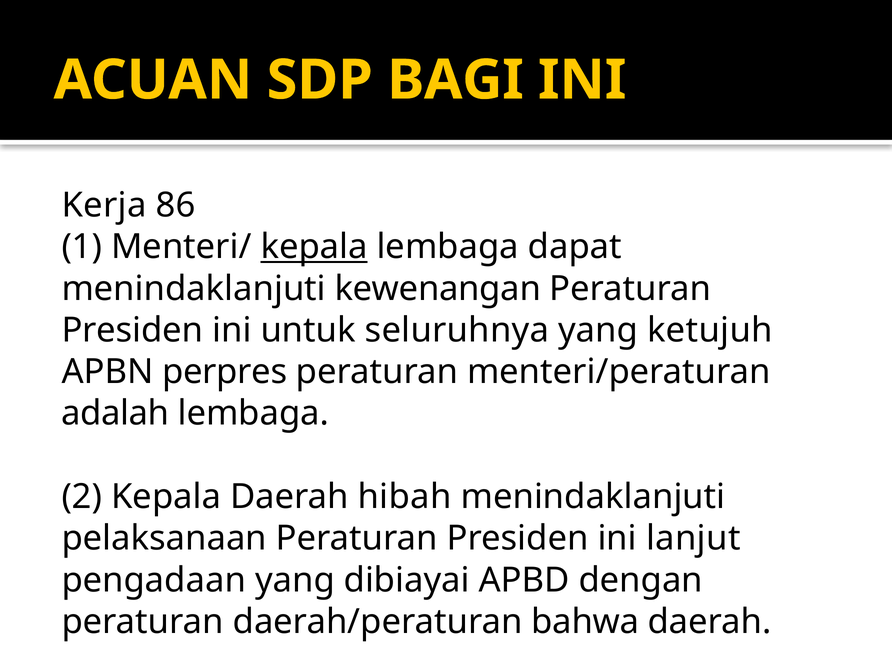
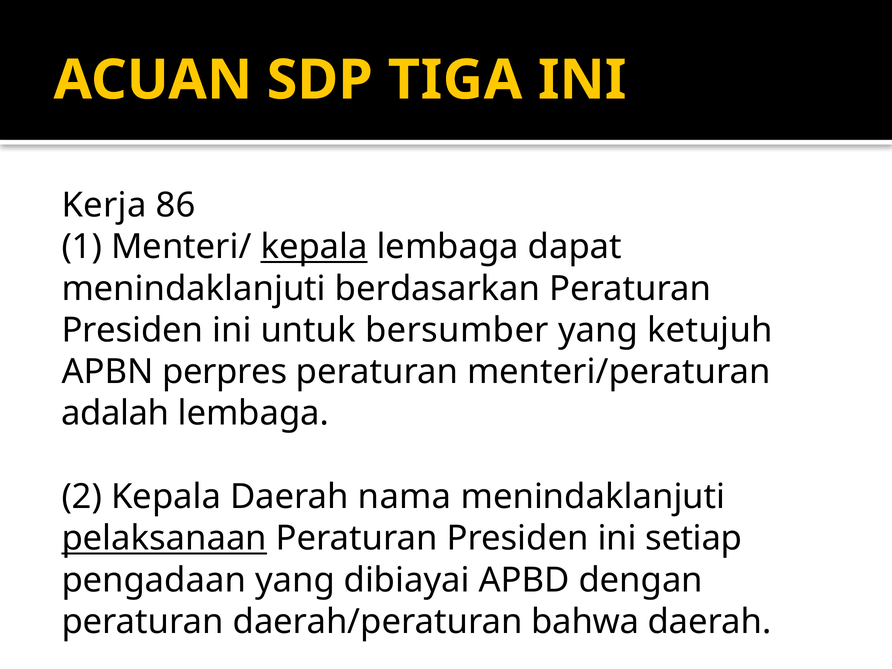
BAGI: BAGI -> TIGA
kewenangan: kewenangan -> berdasarkan
seluruhnya: seluruhnya -> bersumber
hibah: hibah -> nama
pelaksanaan underline: none -> present
lanjut: lanjut -> setiap
